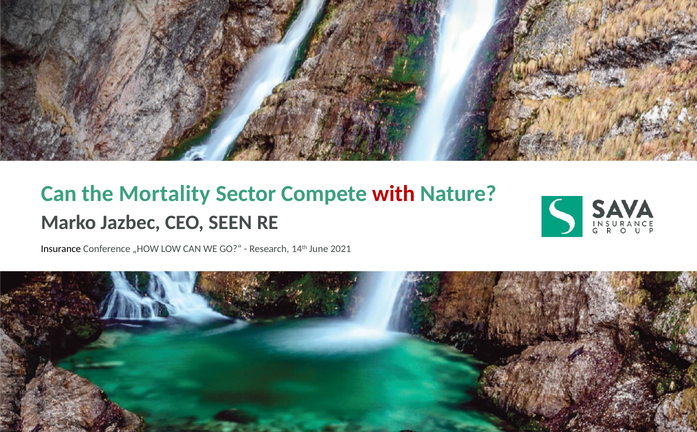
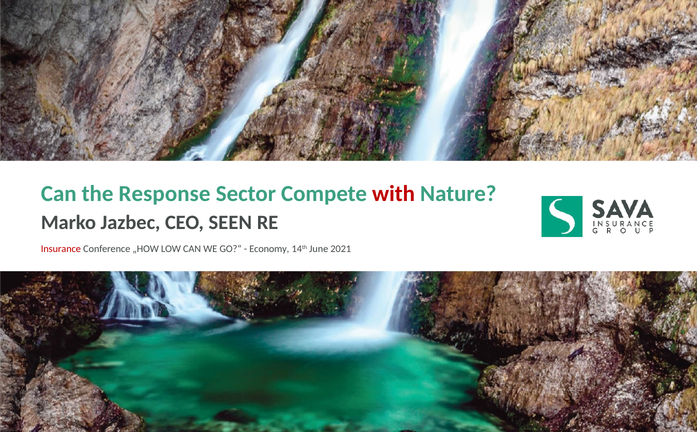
Mortality: Mortality -> Response
Insurance colour: black -> red
Research: Research -> Economy
